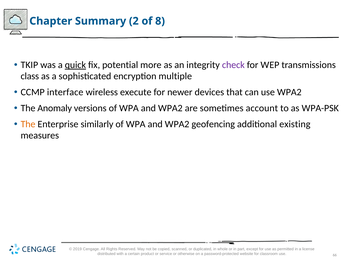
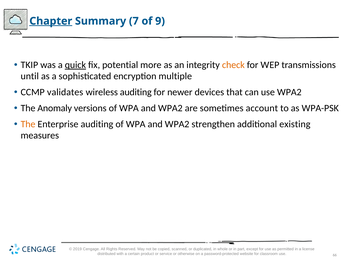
Chapter underline: none -> present
2: 2 -> 7
8: 8 -> 9
check colour: purple -> orange
class: class -> until
interface: interface -> validates
wireless execute: execute -> auditing
Enterprise similarly: similarly -> auditing
geofencing: geofencing -> strengthen
